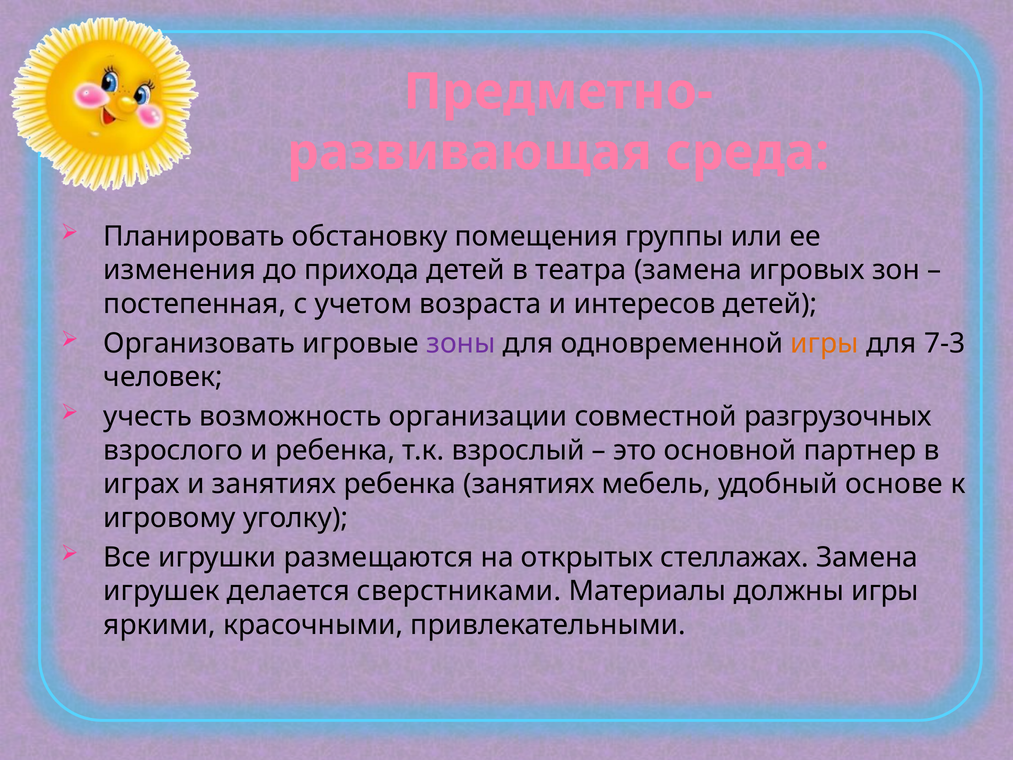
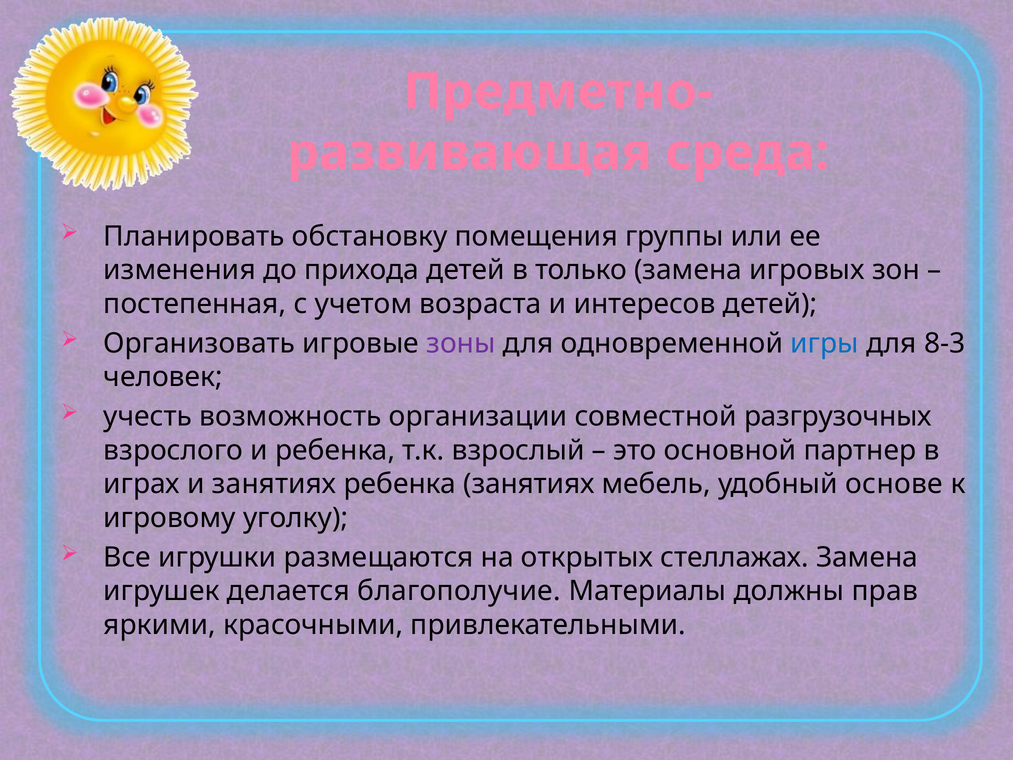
театра: театра -> только
игры at (825, 343) colour: orange -> blue
7-3: 7-3 -> 8-3
сверстниками: сверстниками -> благополучие
должны игры: игры -> прав
